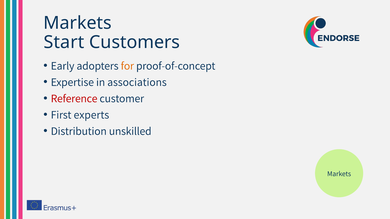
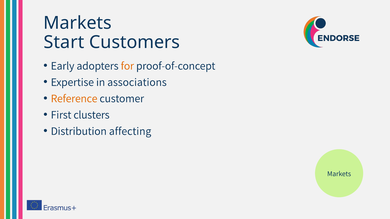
Reference colour: red -> orange
experts: experts -> clusters
unskilled: unskilled -> affecting
